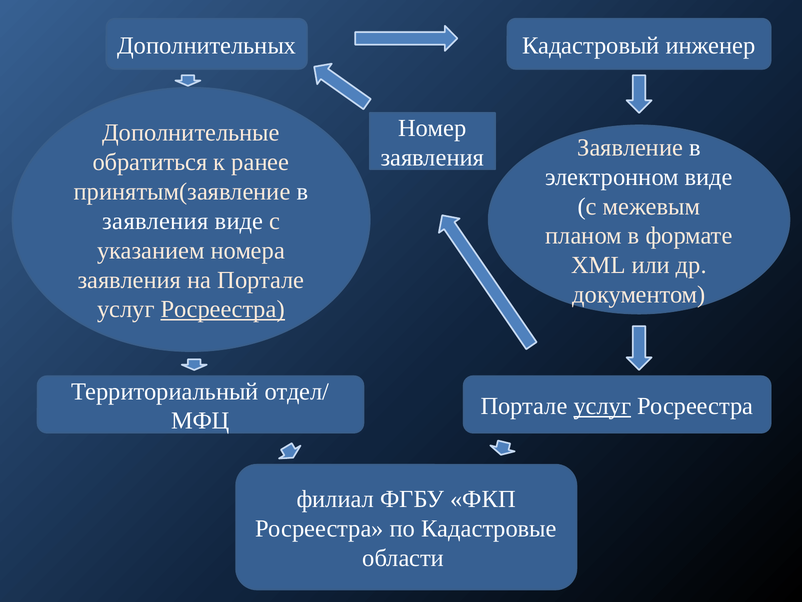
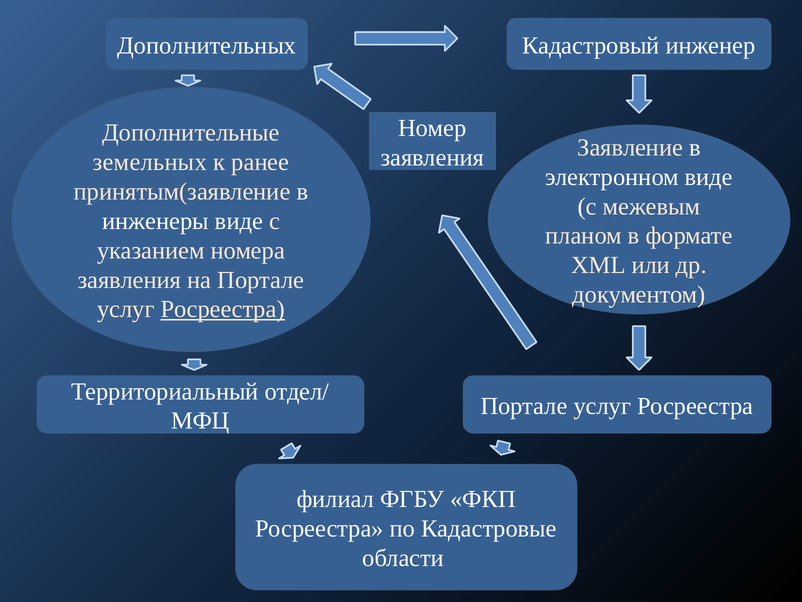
обратиться: обратиться -> земельных
заявления at (155, 221): заявления -> инженеры
услуг at (602, 406) underline: present -> none
